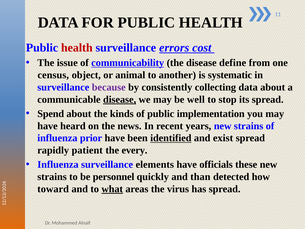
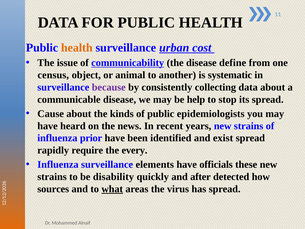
health at (77, 48) colour: red -> orange
errors: errors -> urban
disease at (120, 99) underline: present -> none
well: well -> help
Spend: Spend -> Cause
implementation: implementation -> epidemiologists
identified underline: present -> none
patient: patient -> require
personnel: personnel -> disability
than: than -> after
toward: toward -> sources
